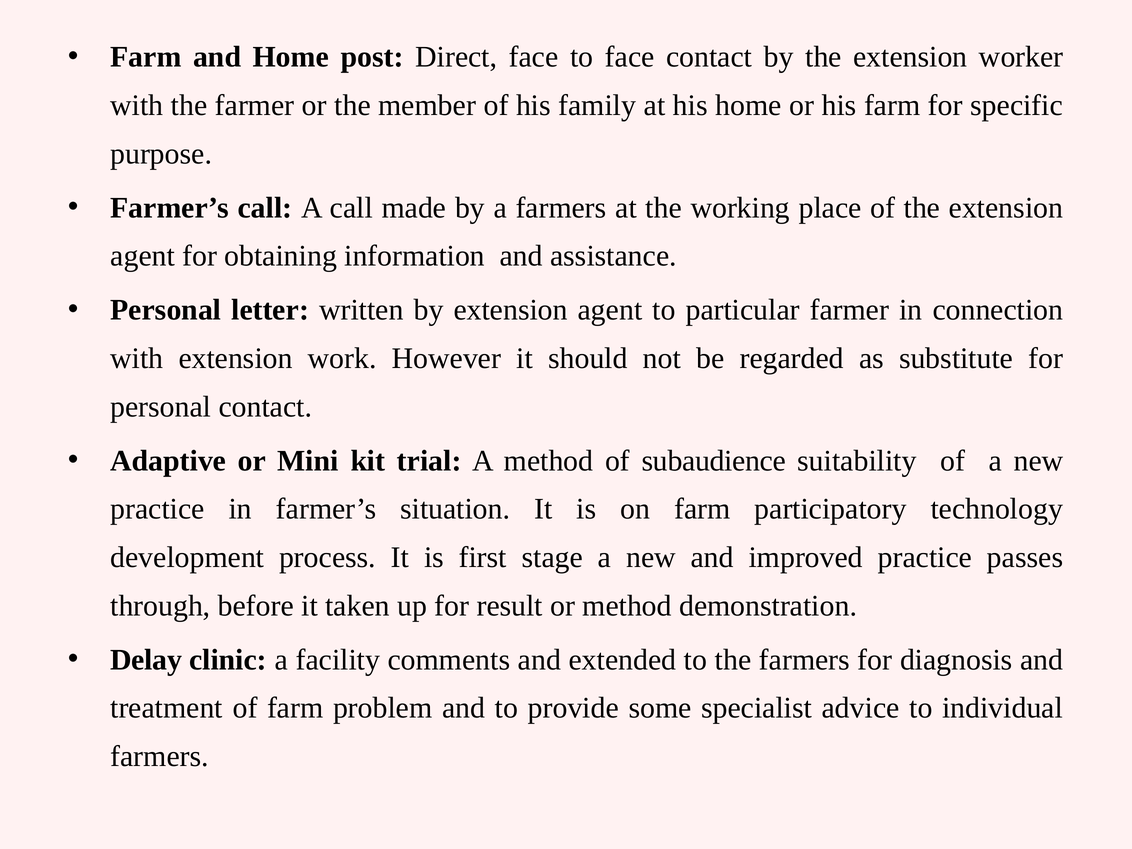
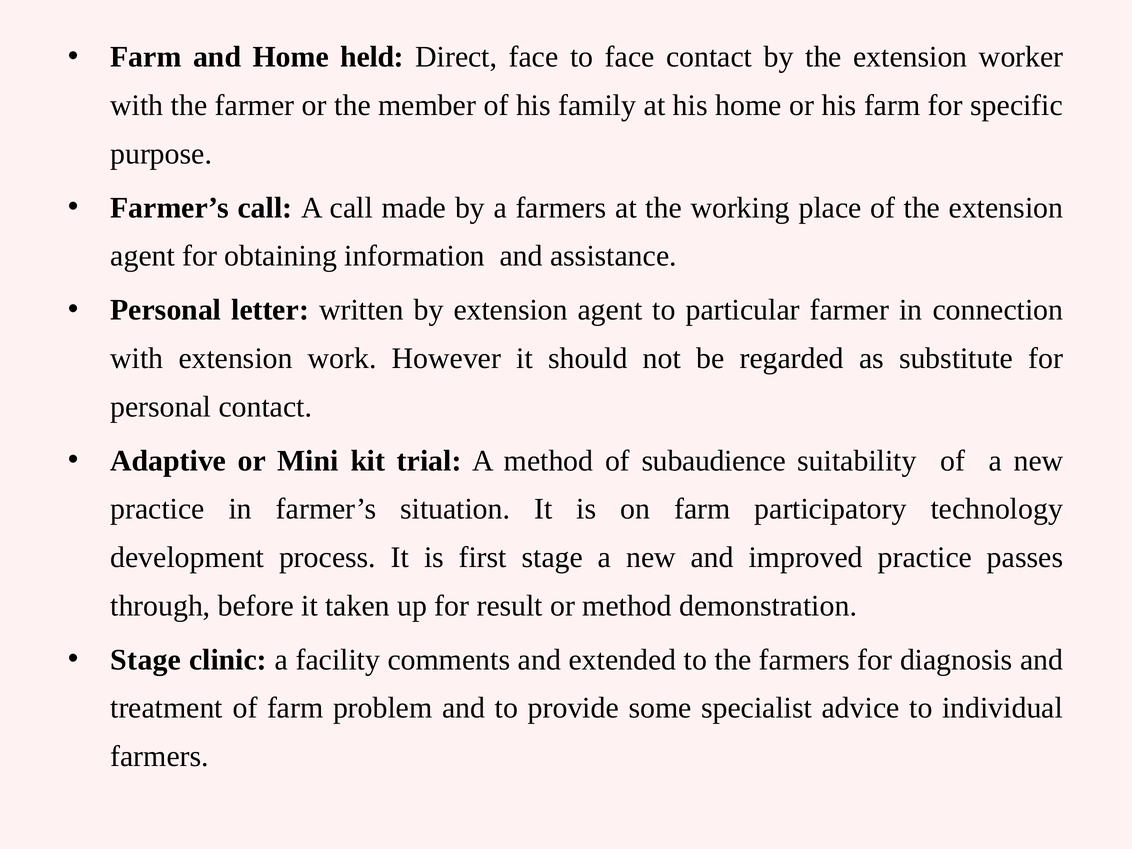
post: post -> held
Delay at (146, 660): Delay -> Stage
